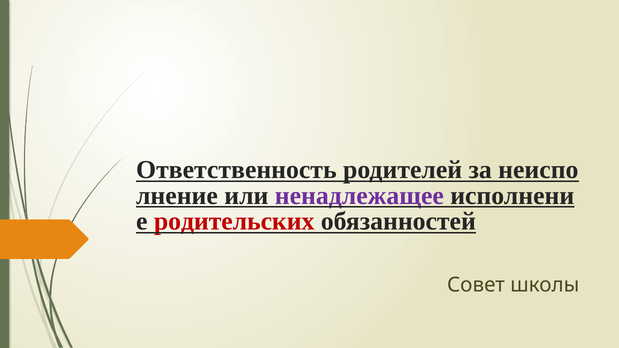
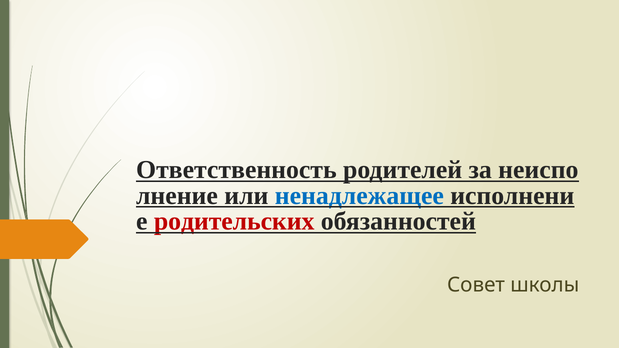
ненадлежащее colour: purple -> blue
